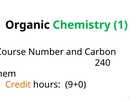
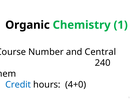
Carbon: Carbon -> Central
Credit colour: orange -> blue
9+0: 9+0 -> 4+0
